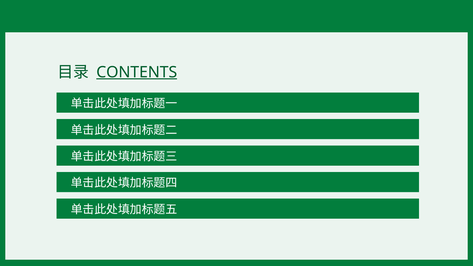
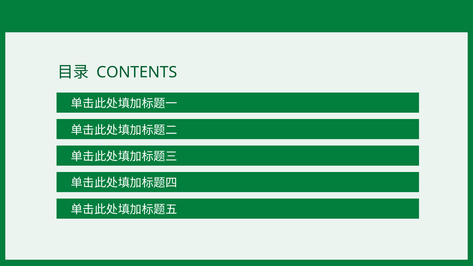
CONTENTS underline: present -> none
